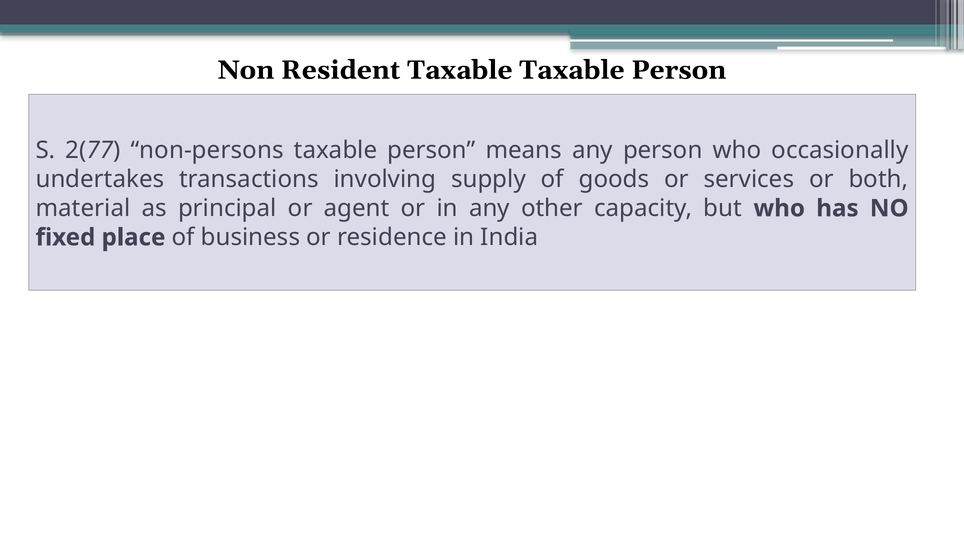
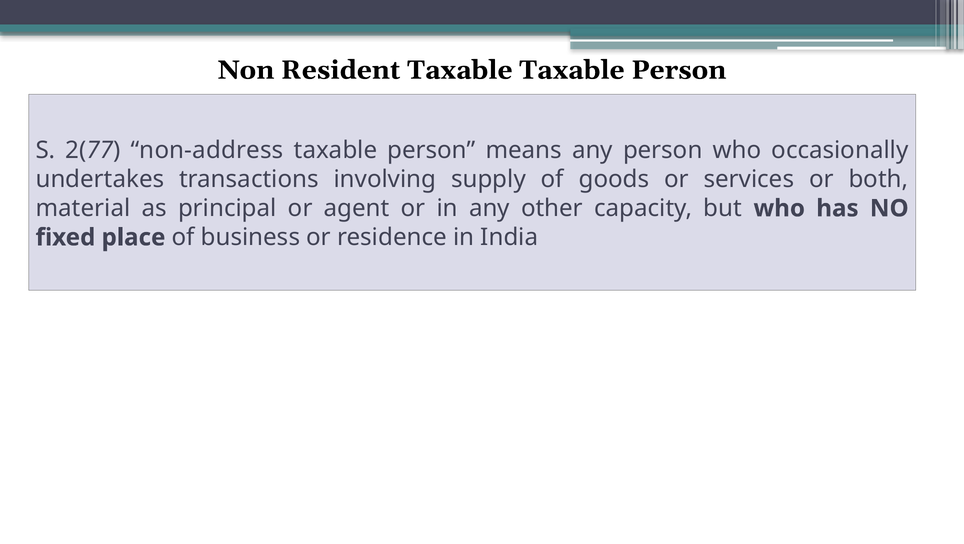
non-persons: non-persons -> non-address
